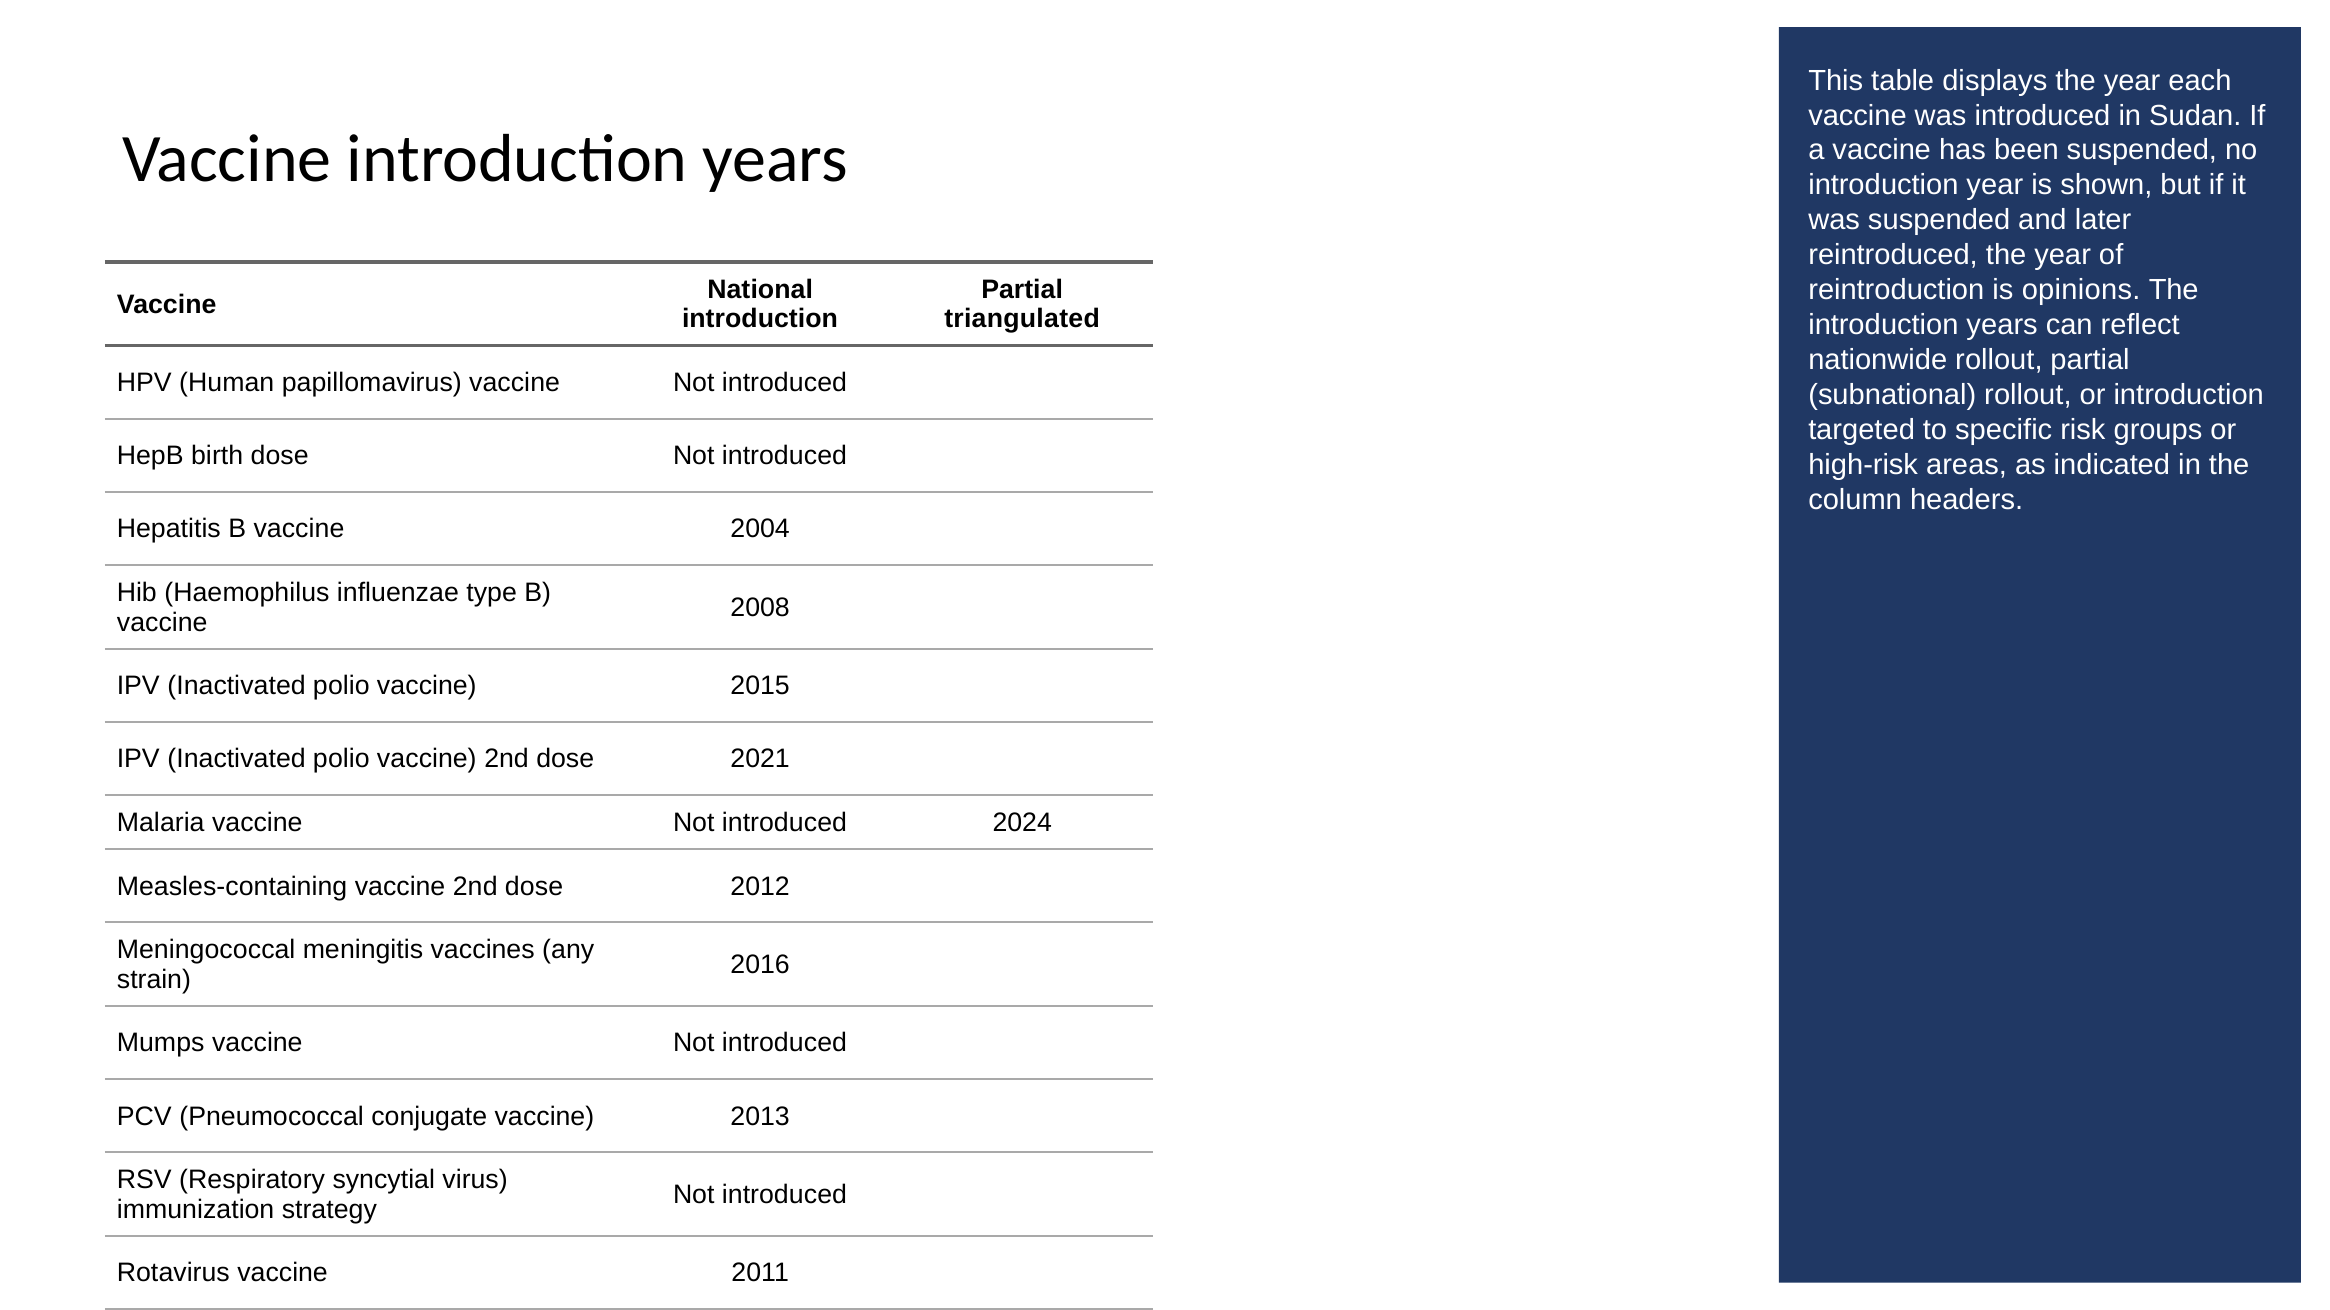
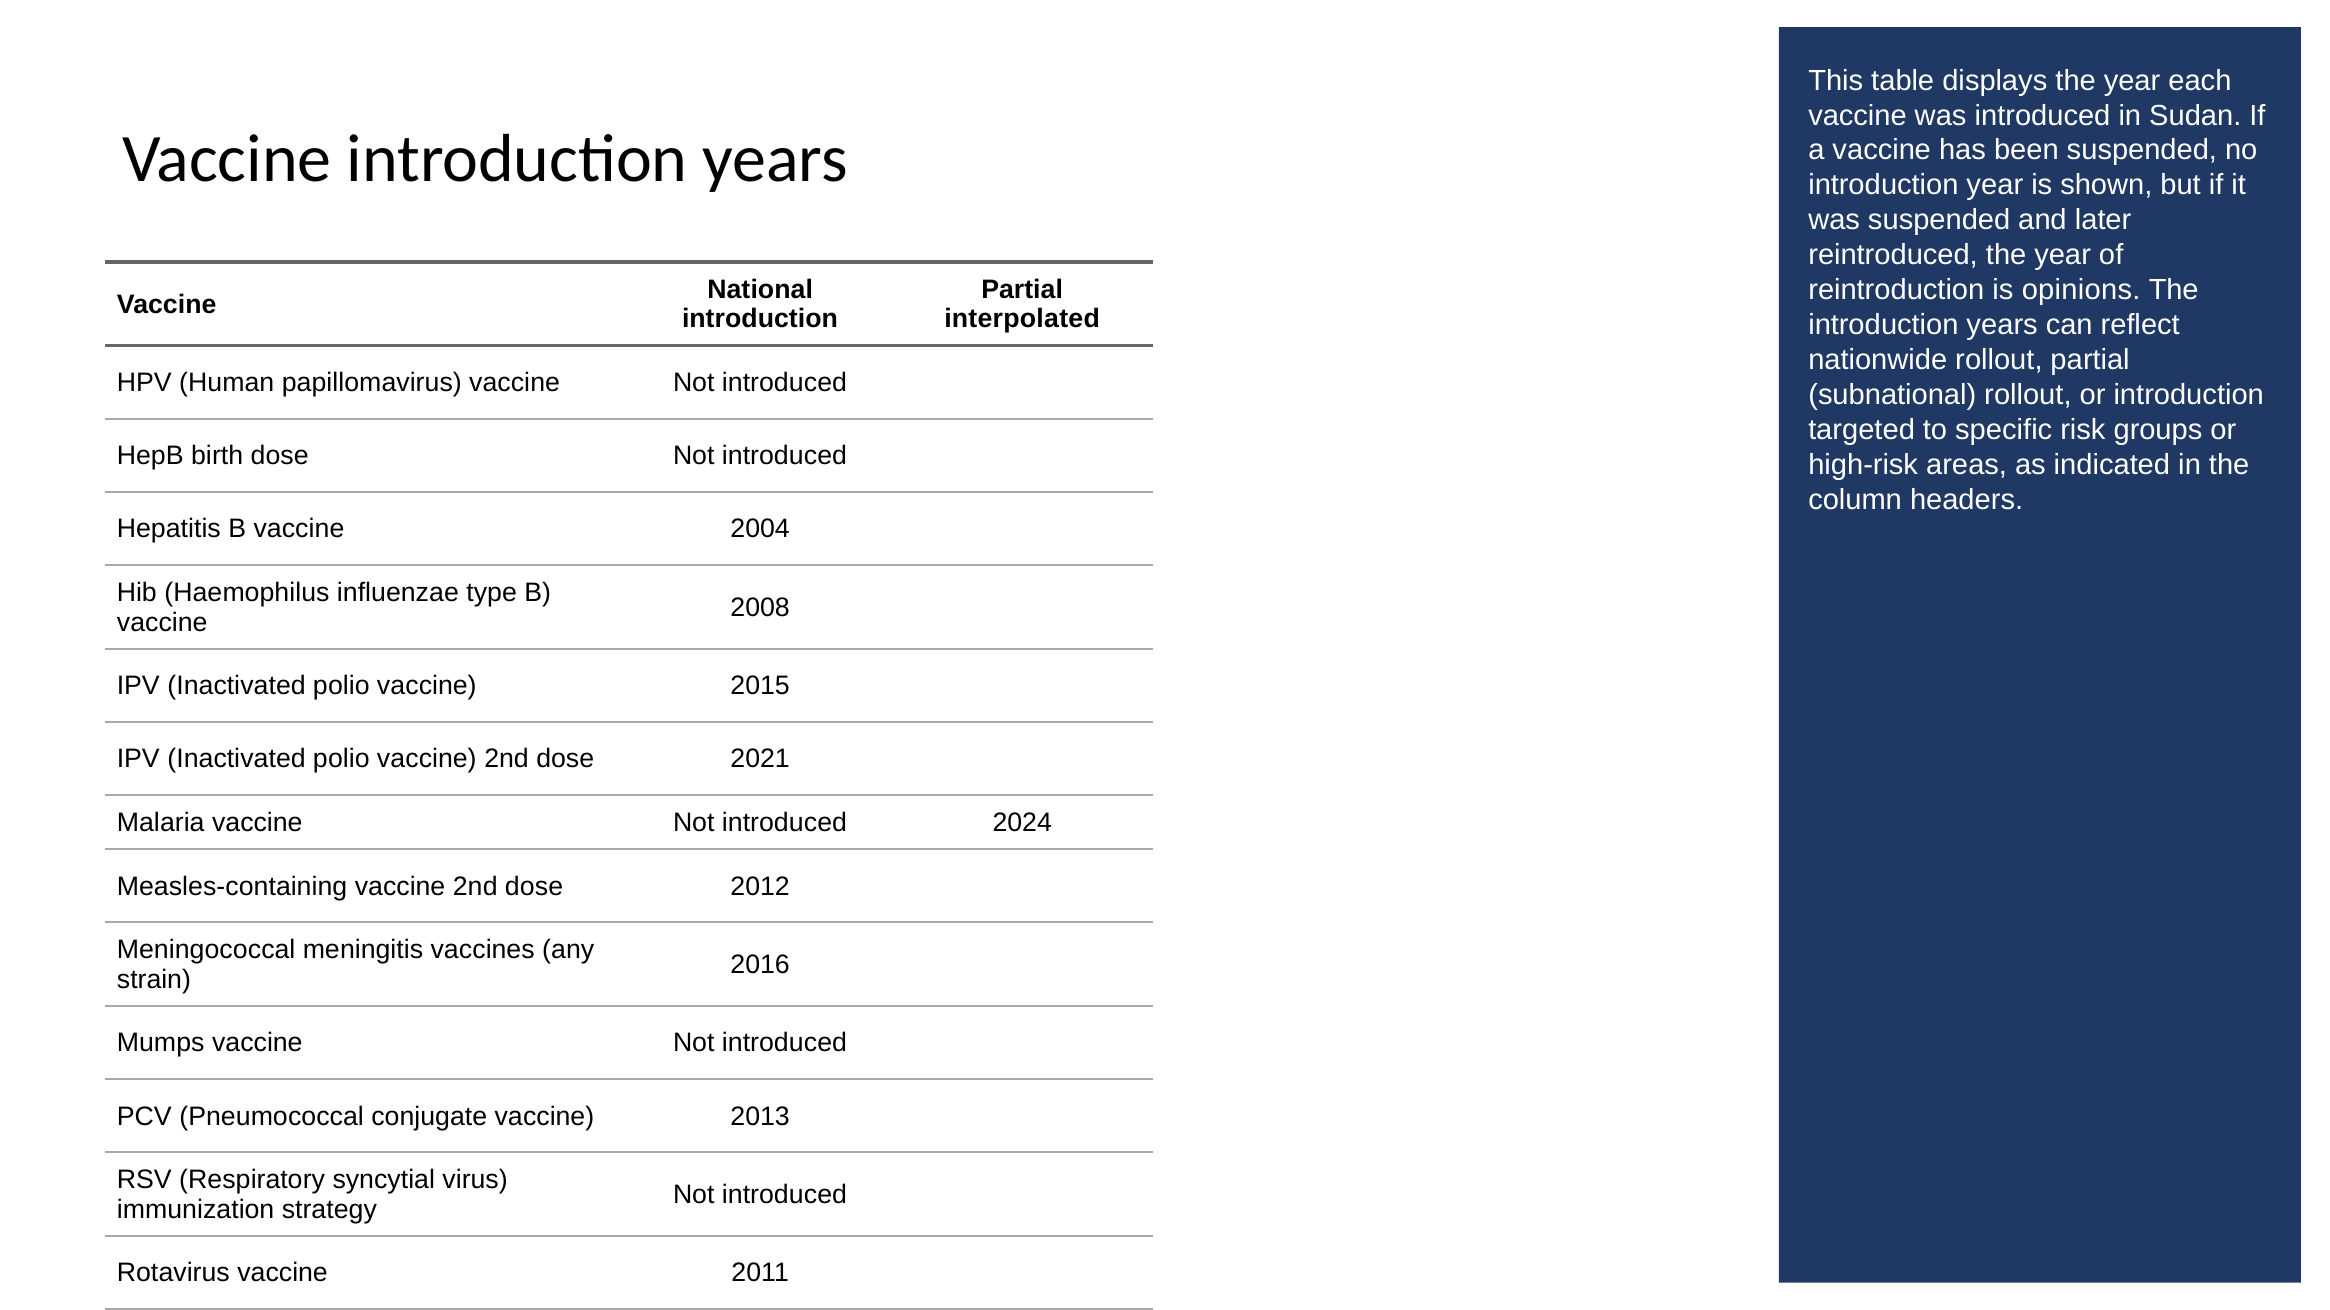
triangulated: triangulated -> interpolated
